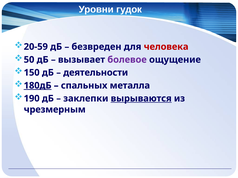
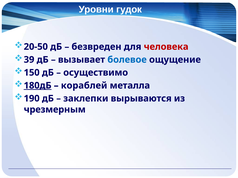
20-59: 20-59 -> 20-50
50: 50 -> 39
болевое colour: purple -> blue
деятельности: деятельности -> осуществимо
спальных: спальных -> кораблей
вырываются underline: present -> none
